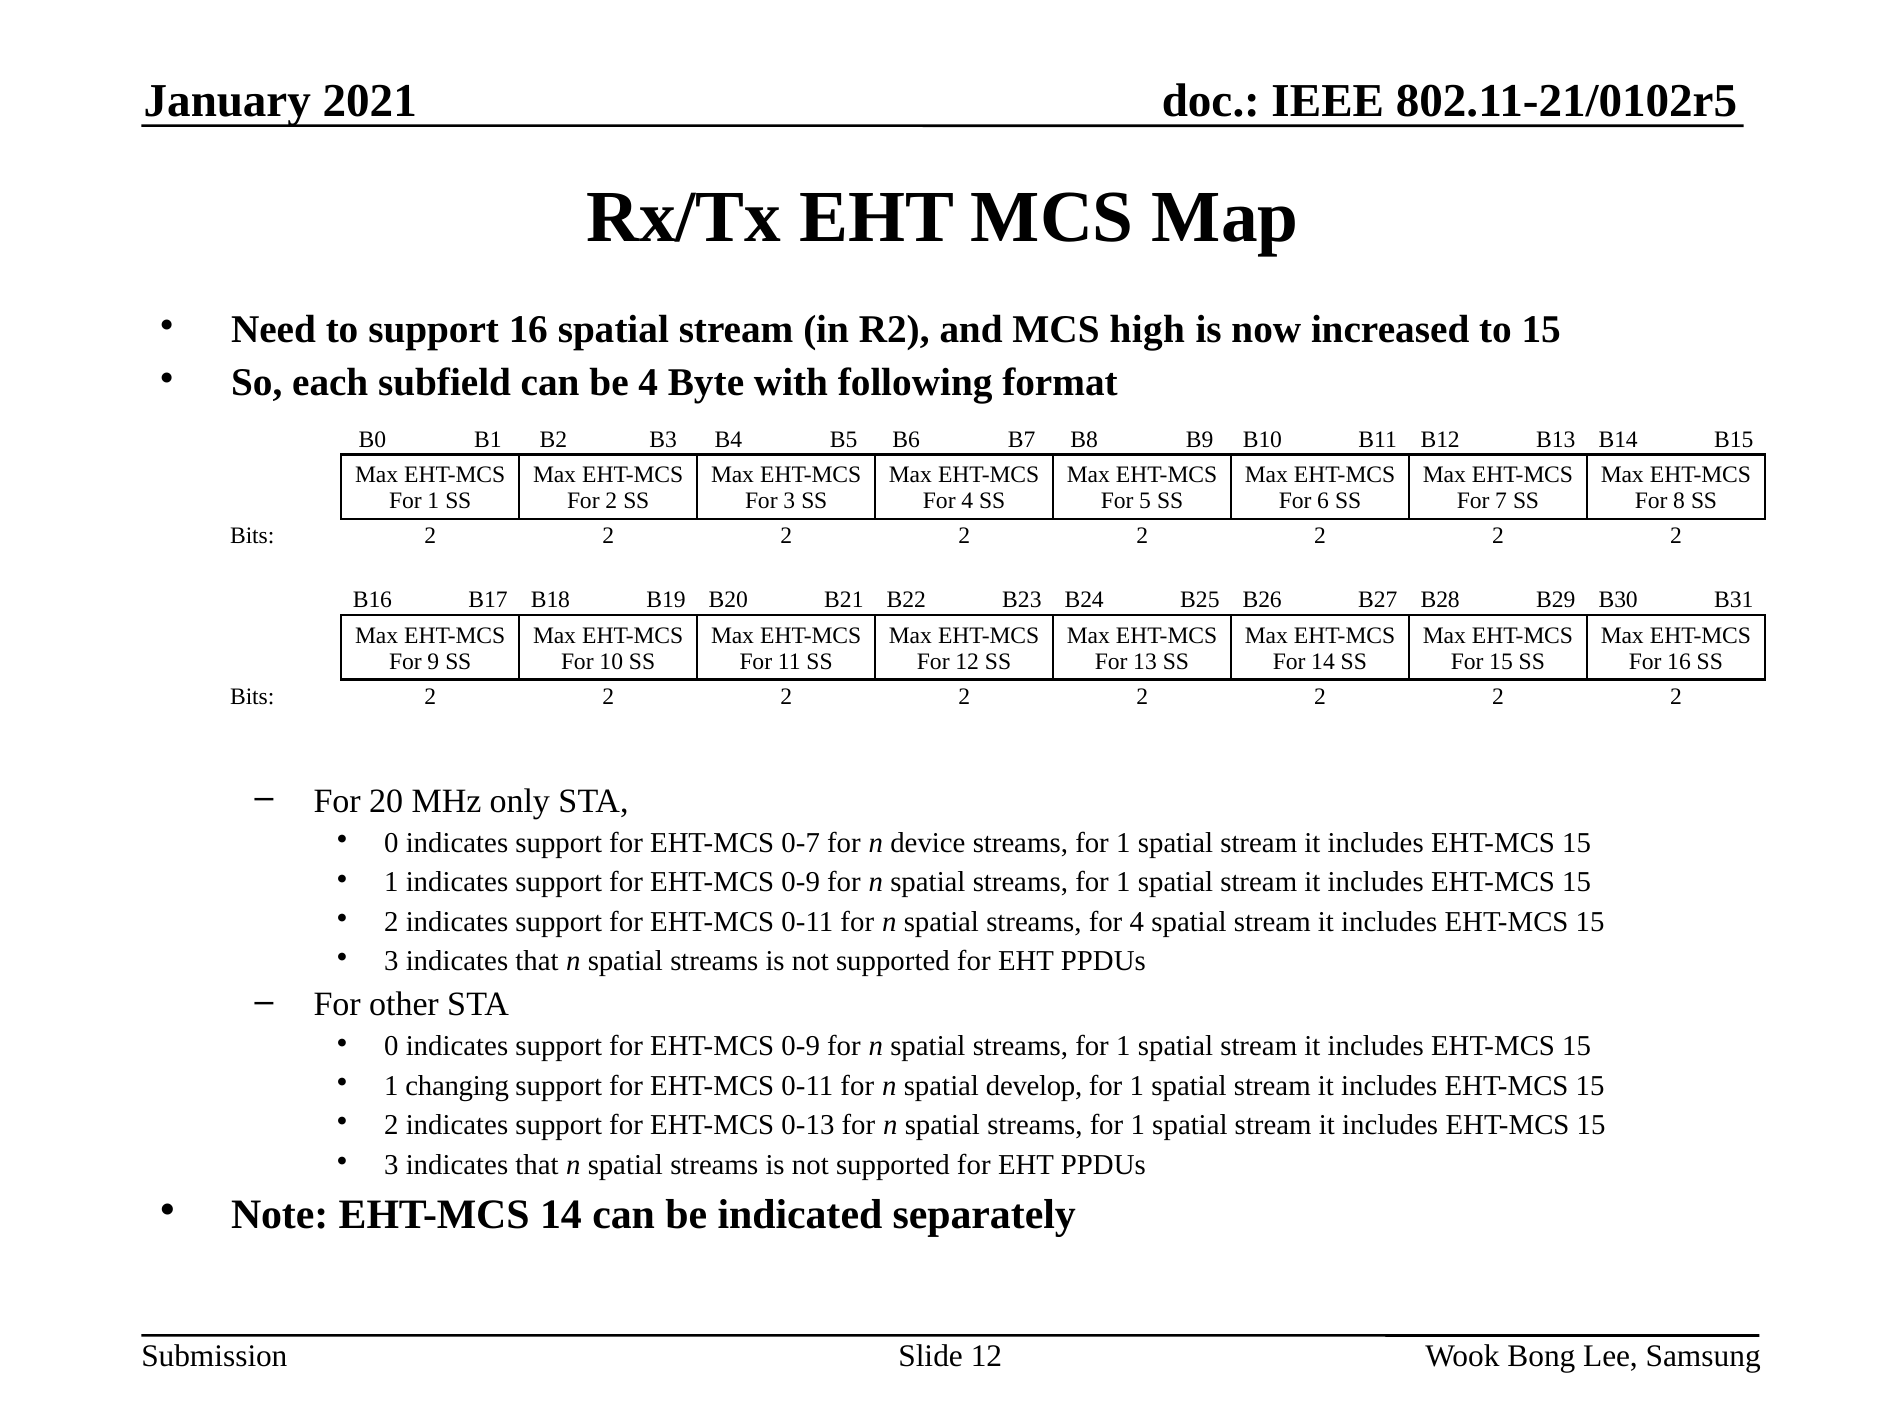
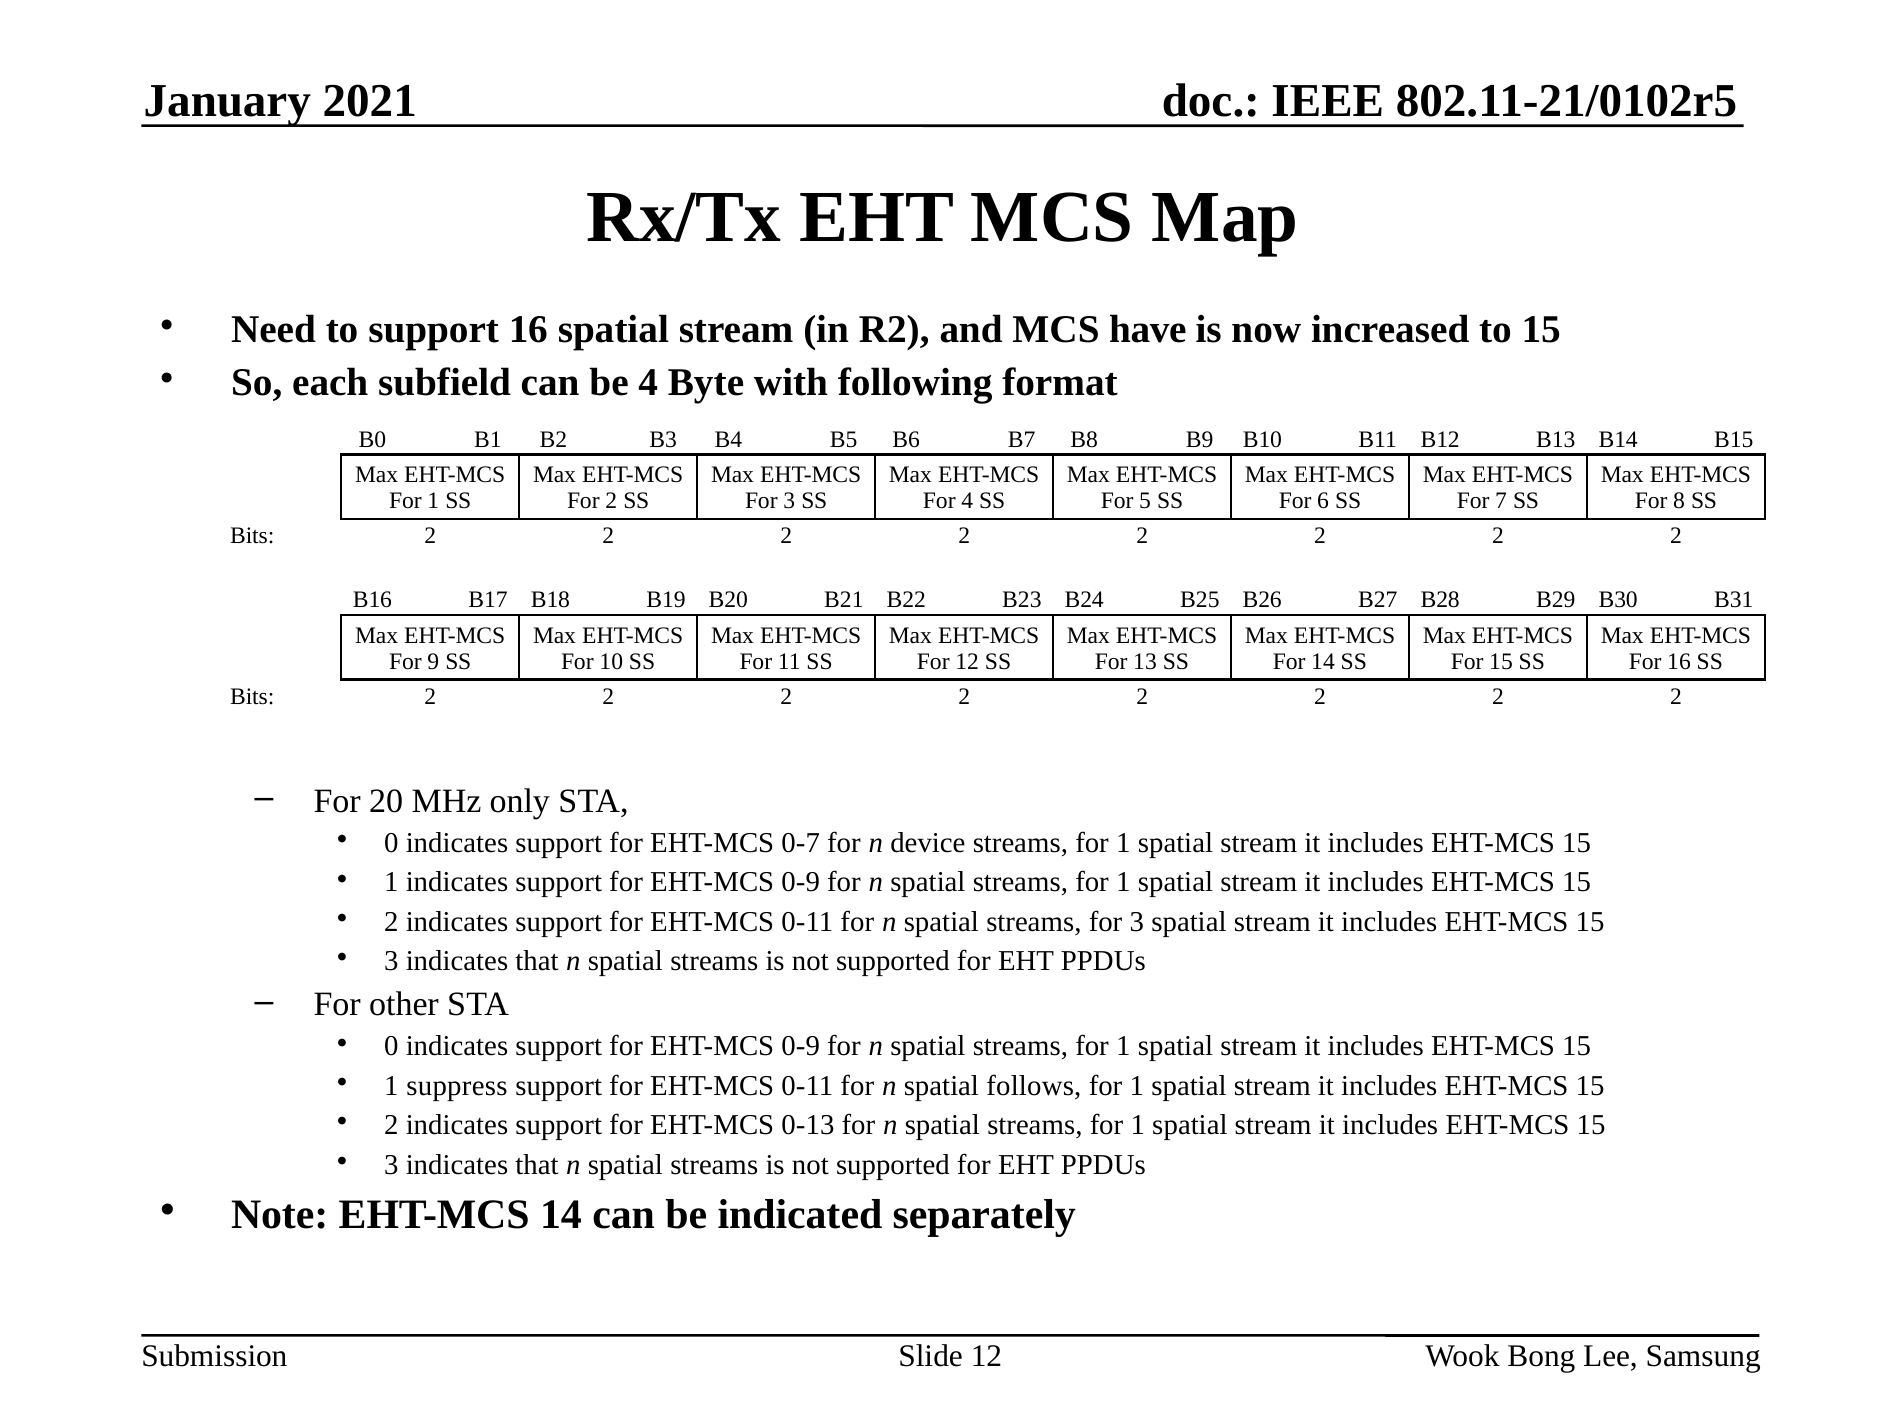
high: high -> have
streams for 4: 4 -> 3
changing: changing -> suppress
develop: develop -> follows
